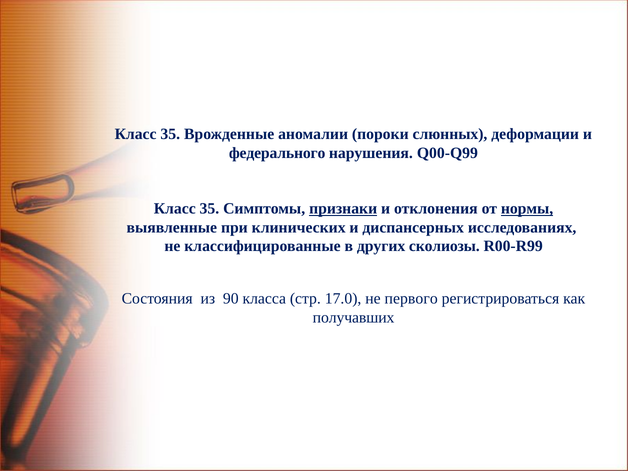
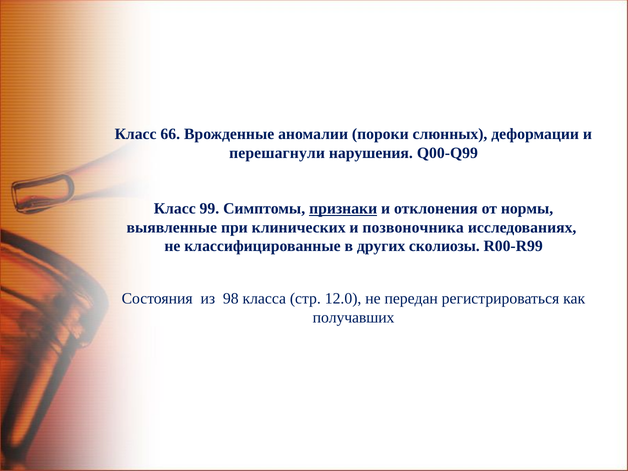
35 at (170, 134): 35 -> 66
федерального: федерального -> перешагнули
35 at (209, 209): 35 -> 99
нормы underline: present -> none
диспансерных: диспансерных -> позвоночника
90: 90 -> 98
17.0: 17.0 -> 12.0
первого: первого -> передан
